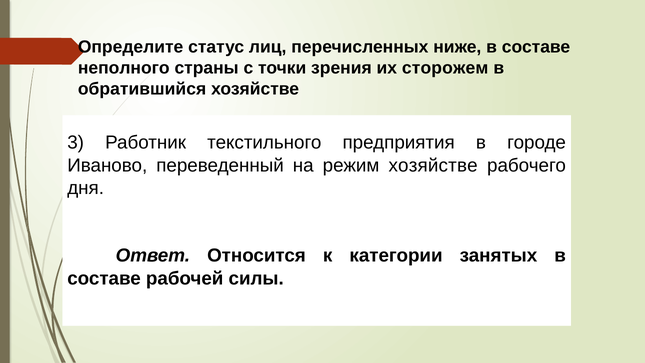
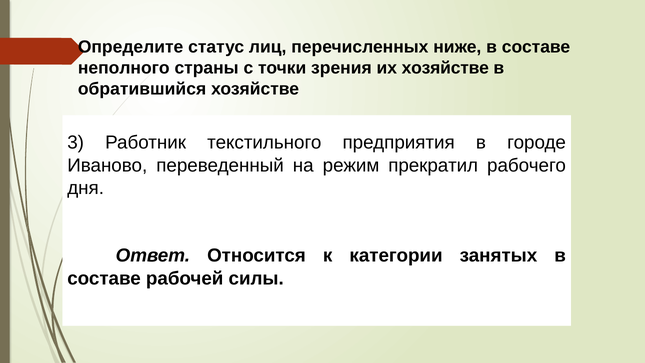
их сторожем: сторожем -> хозяйстве
режим хозяйстве: хозяйстве -> прекратил
